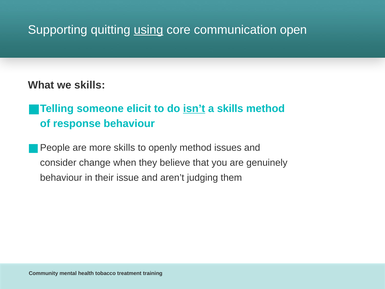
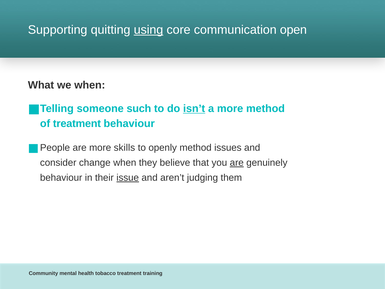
we skills: skills -> when
elicit: elicit -> such
a skills: skills -> more
of response: response -> treatment
are at (237, 163) underline: none -> present
issue underline: none -> present
